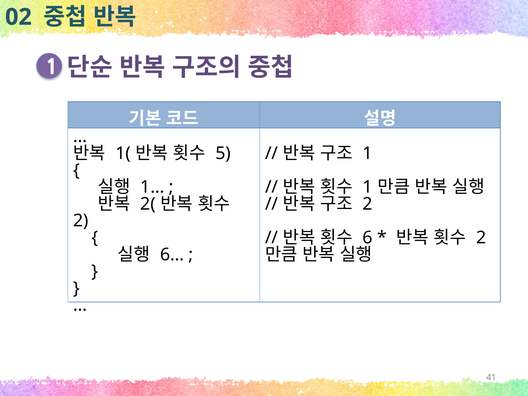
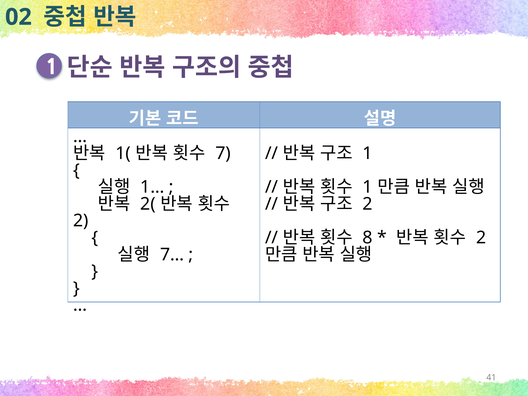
5: 5 -> 7
6: 6 -> 8
6…: 6… -> 7…
